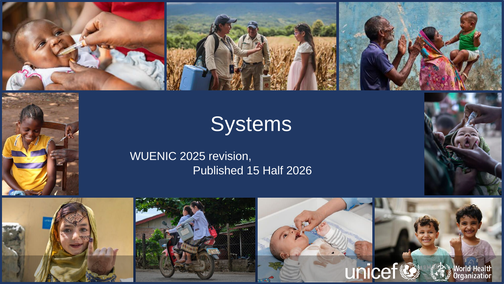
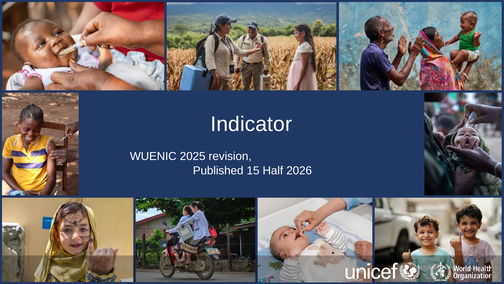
Systems: Systems -> Indicator
